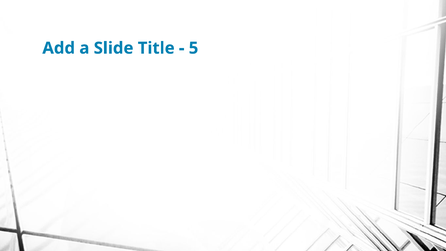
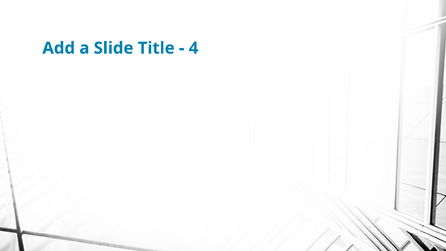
5: 5 -> 4
